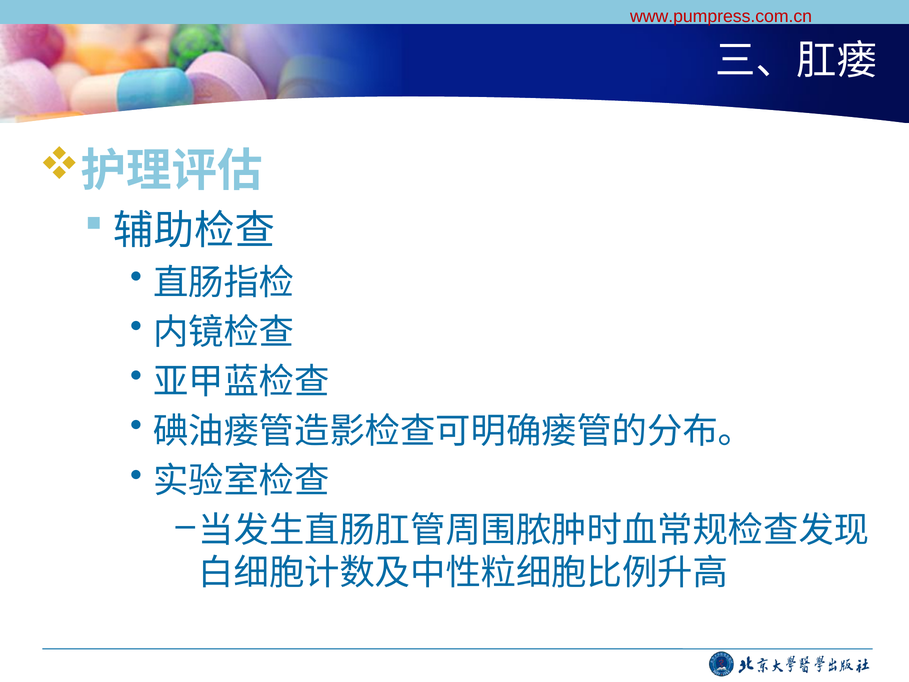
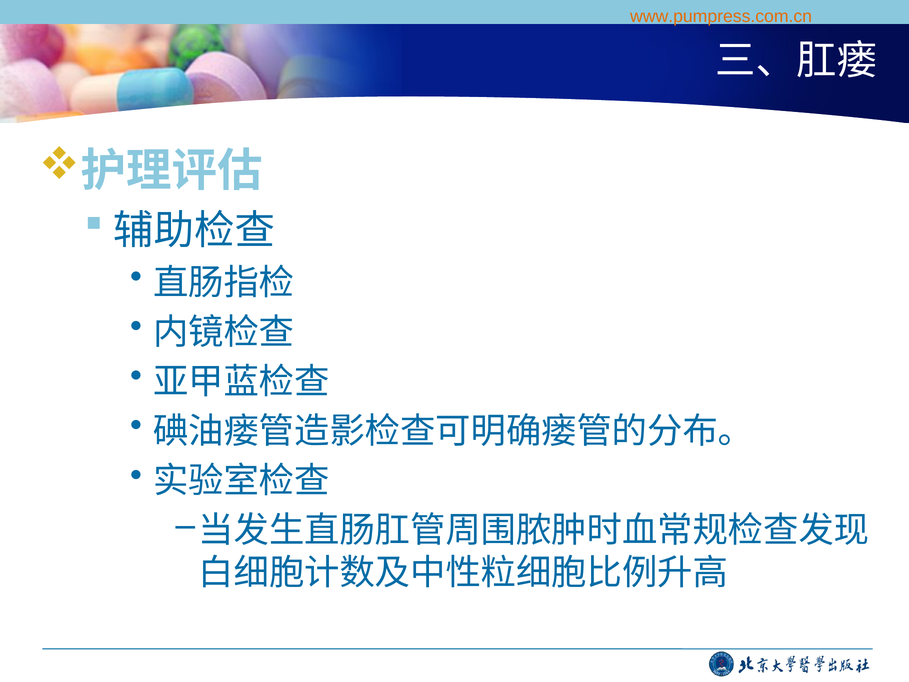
www.pumpress.com.cn colour: red -> orange
